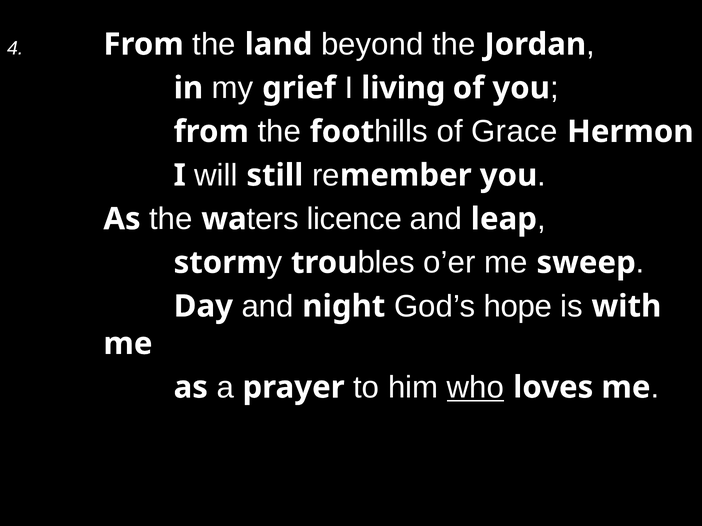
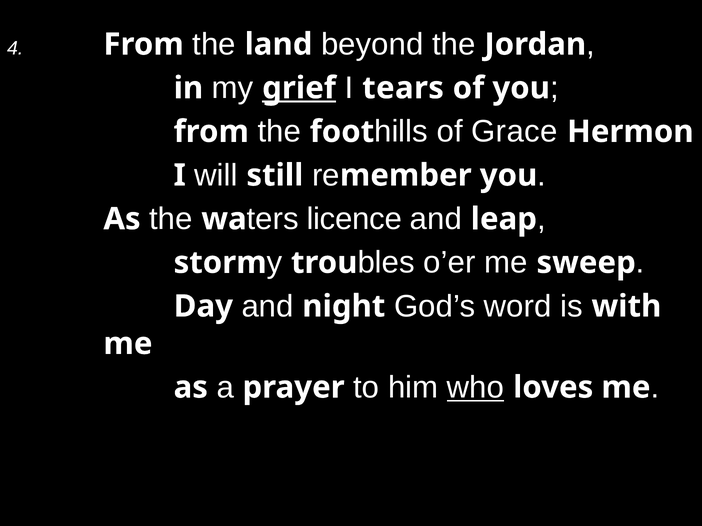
grief underline: none -> present
living: living -> tears
hope: hope -> word
